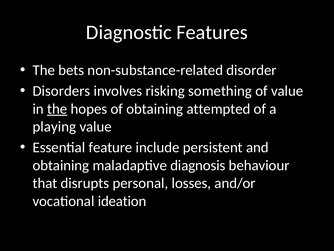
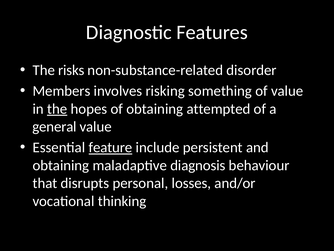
bets: bets -> risks
Disorders: Disorders -> Members
playing: playing -> general
feature underline: none -> present
ideation: ideation -> thinking
